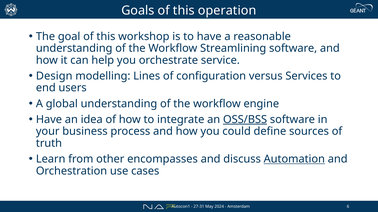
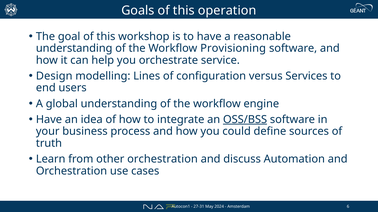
Streamlining: Streamlining -> Provisioning
other encompasses: encompasses -> orchestration
Automation underline: present -> none
